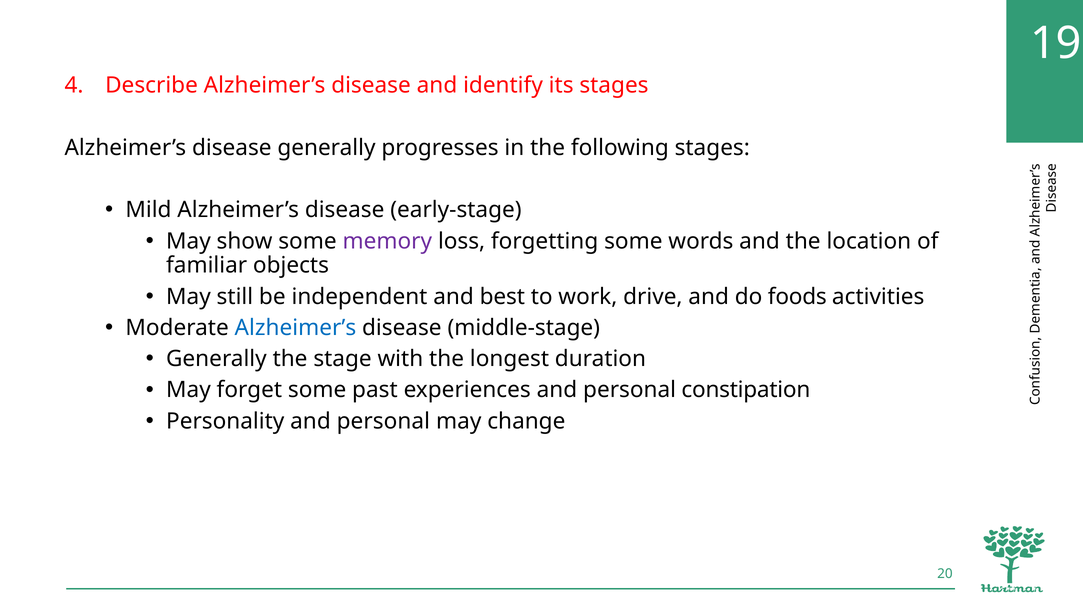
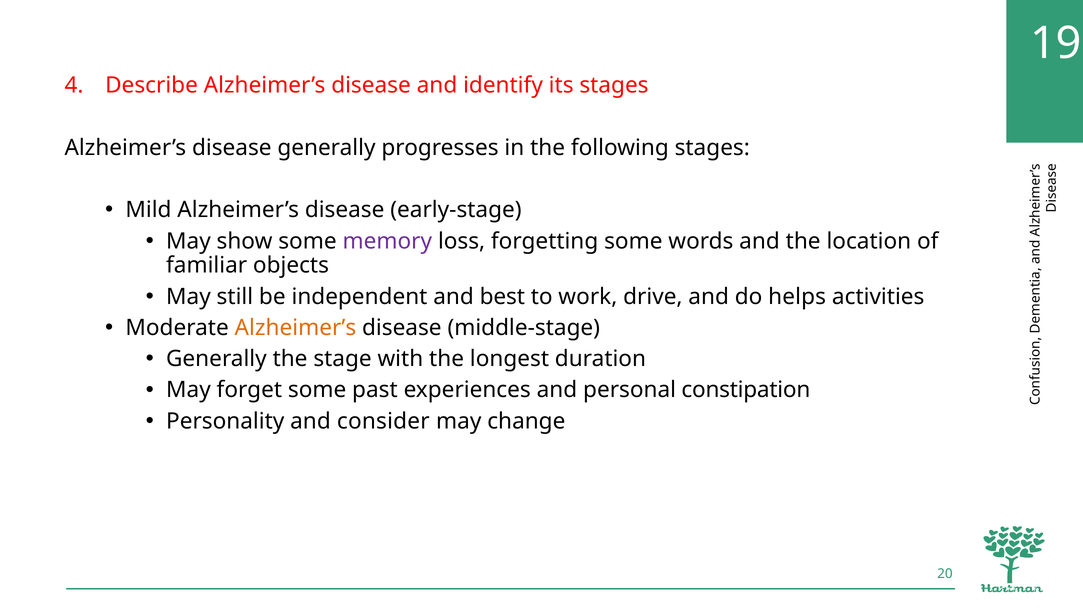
foods: foods -> helps
Alzheimer’s at (295, 328) colour: blue -> orange
Personality and personal: personal -> consider
